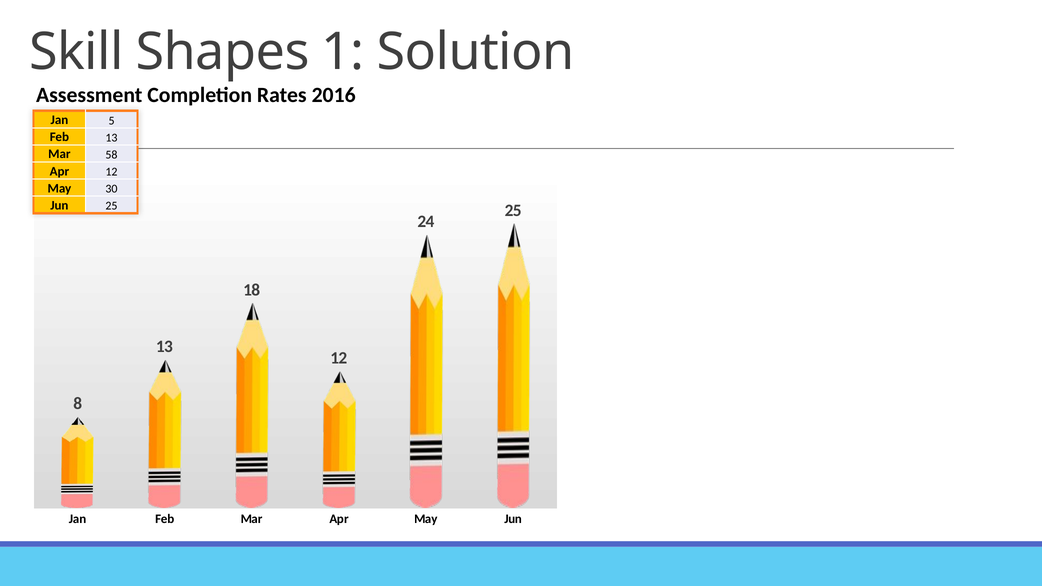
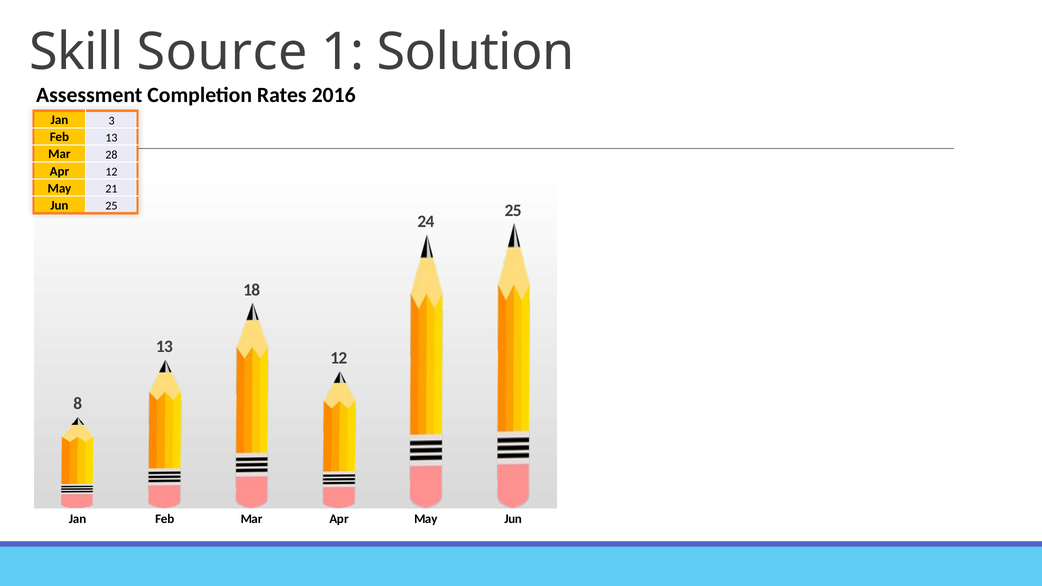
Shapes: Shapes -> Source
5: 5 -> 3
58: 58 -> 28
30: 30 -> 21
